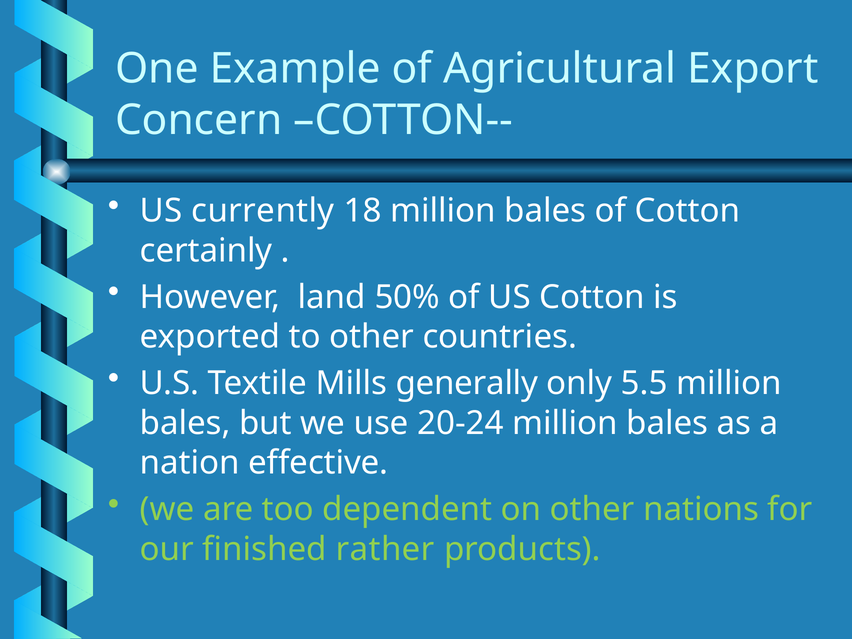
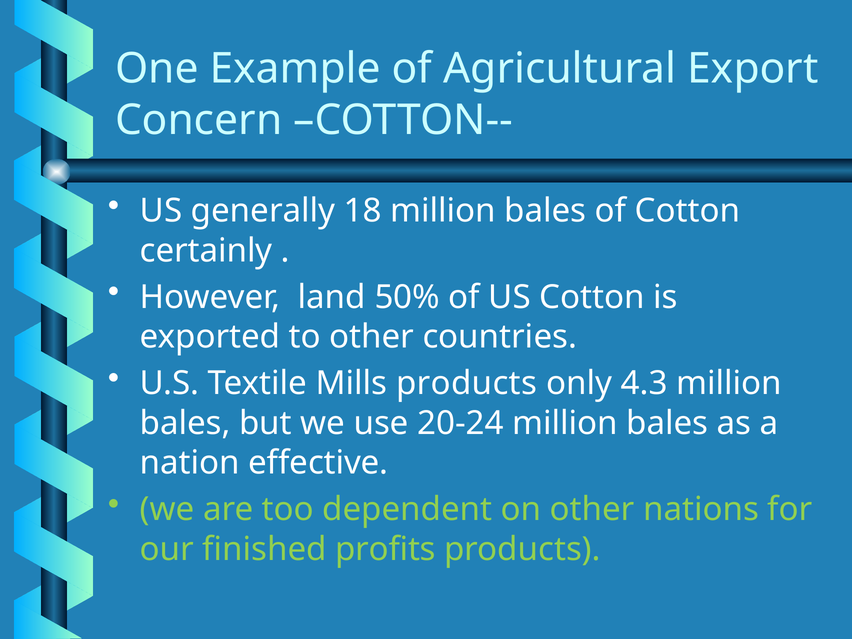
currently: currently -> generally
Mills generally: generally -> products
5.5: 5.5 -> 4.3
rather: rather -> profits
